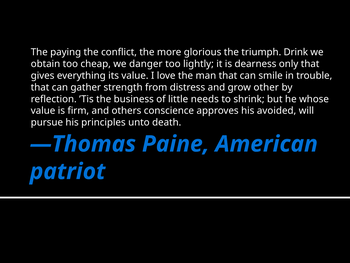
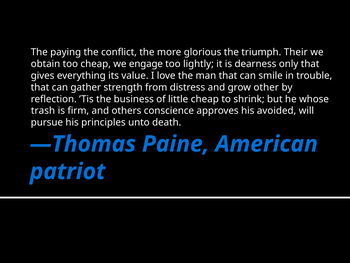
Drink: Drink -> Their
danger: danger -> engage
little needs: needs -> cheap
value at (43, 111): value -> trash
